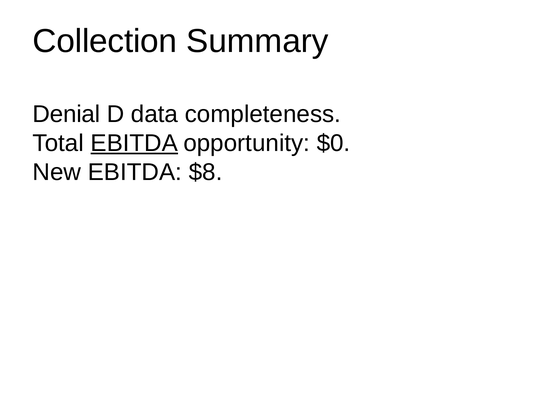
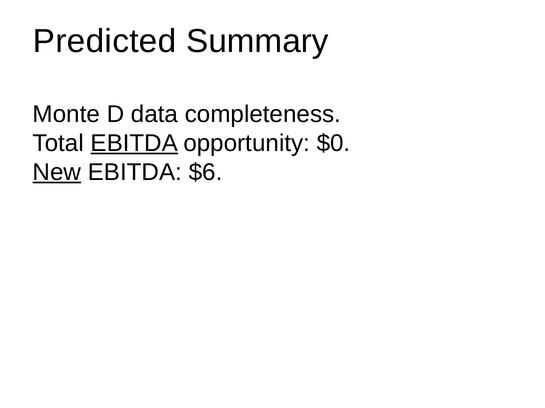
Collection: Collection -> Predicted
Denial: Denial -> Monte
New underline: none -> present
$8: $8 -> $6
